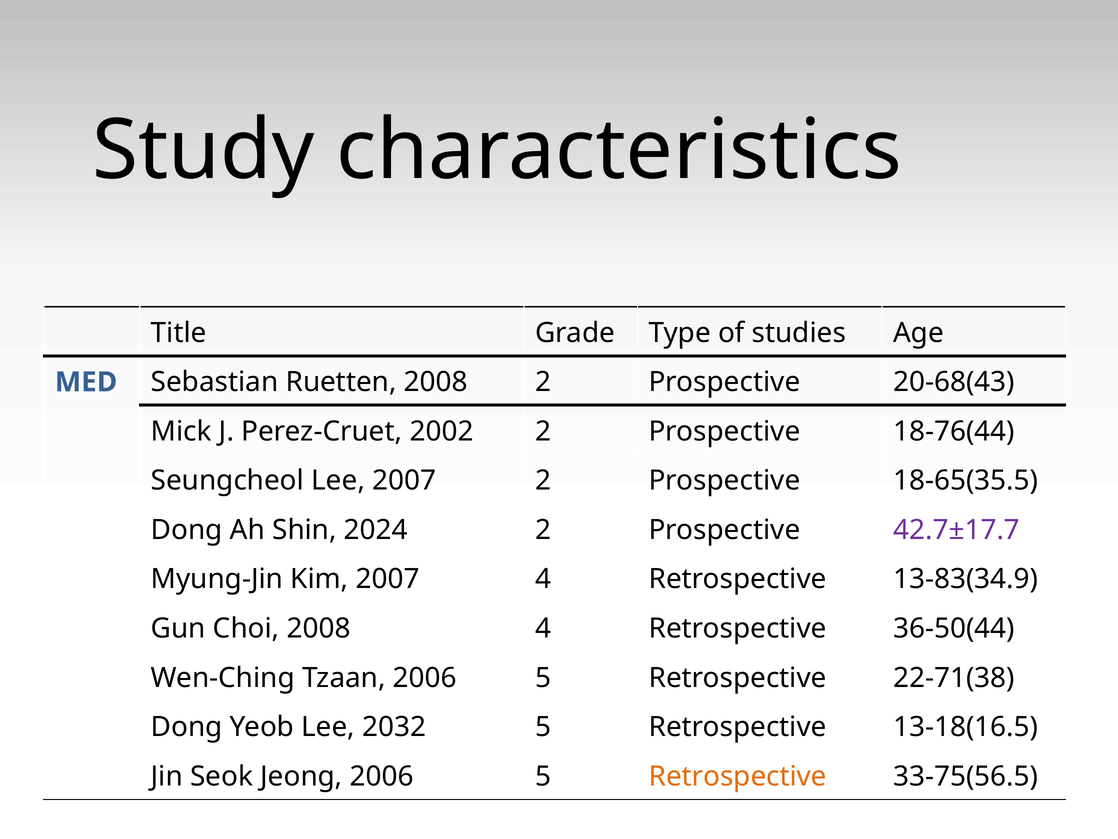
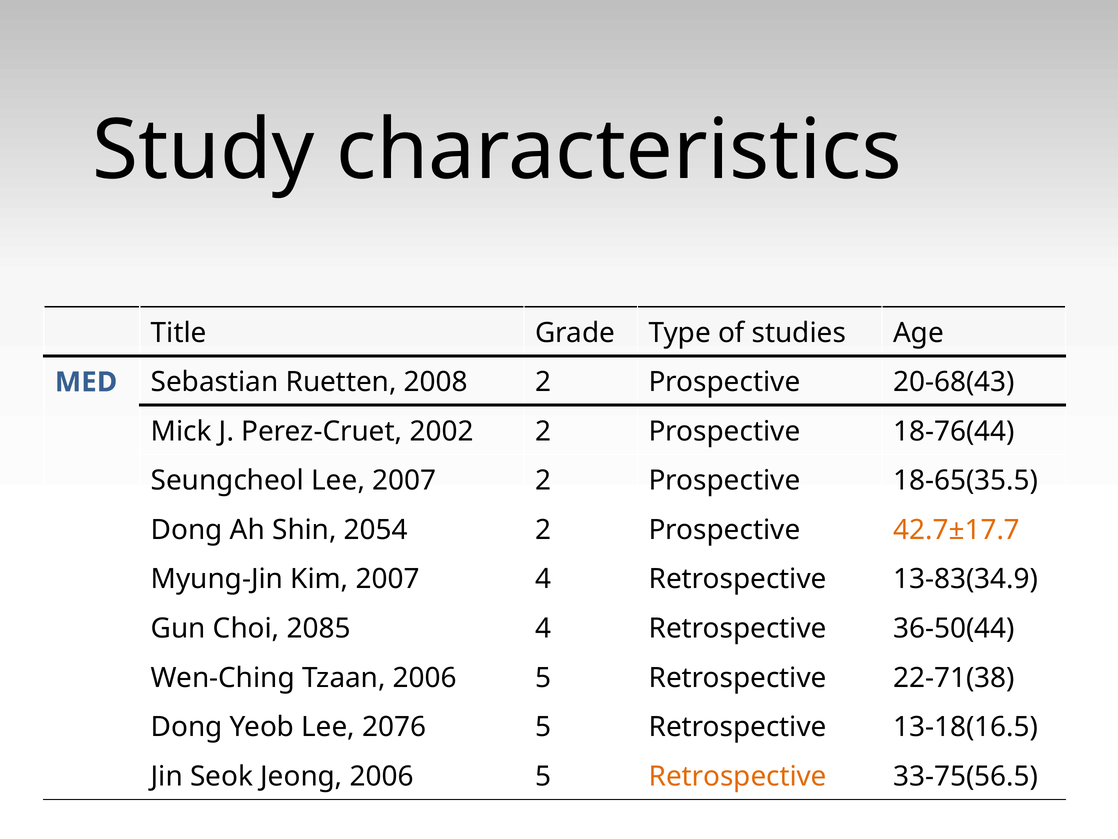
2024: 2024 -> 2054
42.7±17.7 colour: purple -> orange
Choi 2008: 2008 -> 2085
2032: 2032 -> 2076
